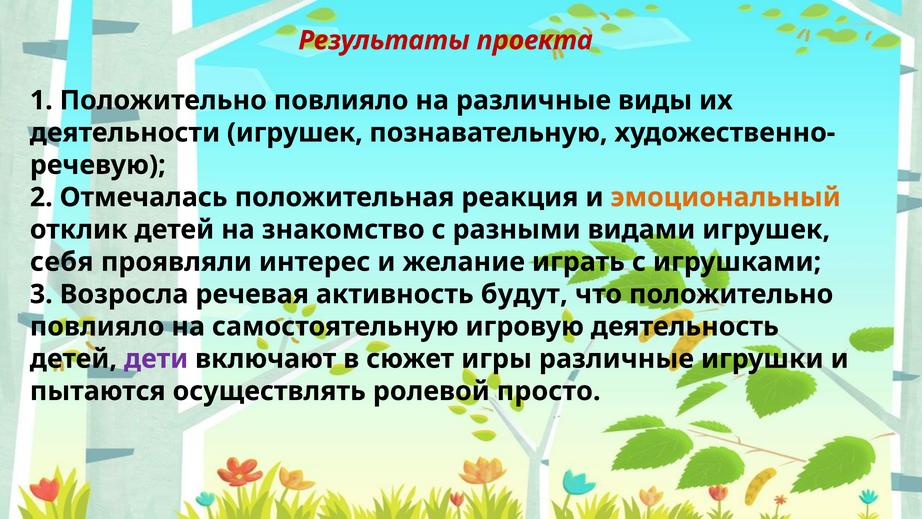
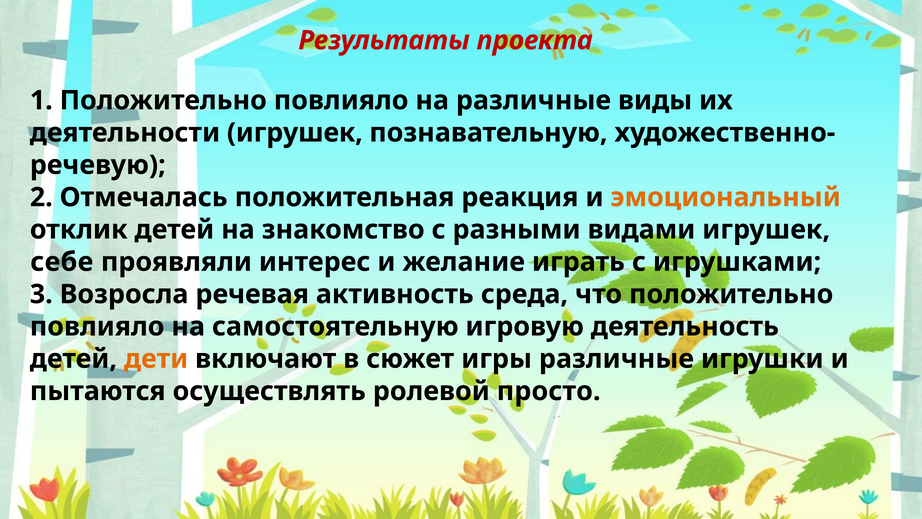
себя: себя -> себе
будут: будут -> среда
дети colour: purple -> orange
